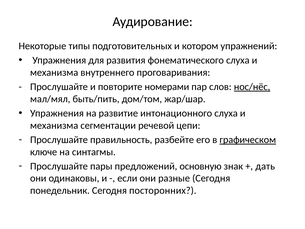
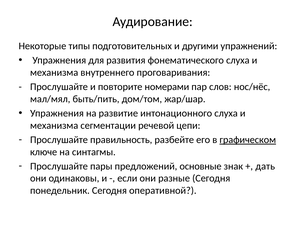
котором: котором -> другими
нос/нёс underline: present -> none
основную: основную -> основные
посторонних: посторонних -> оперативной
